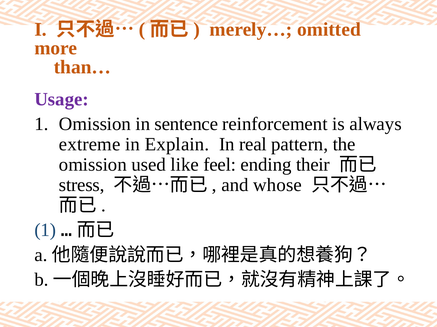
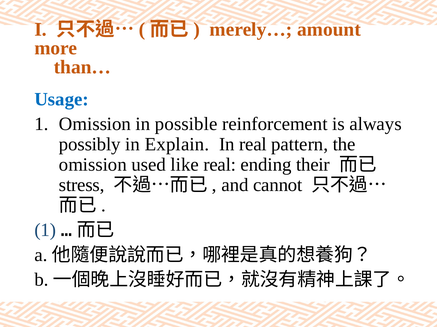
omitted: omitted -> amount
Usage colour: purple -> blue
sentence: sentence -> possible
extreme: extreme -> possibly
like feel: feel -> real
whose: whose -> cannot
